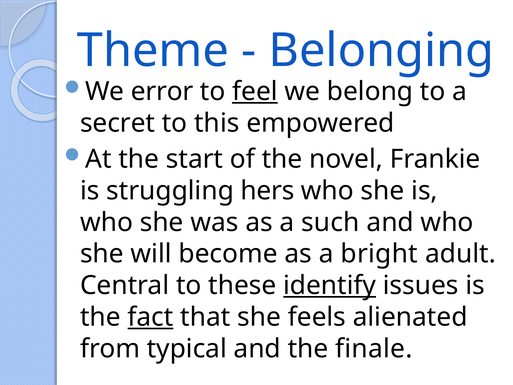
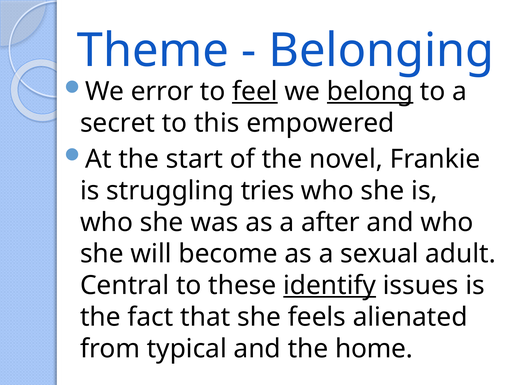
belong underline: none -> present
hers: hers -> tries
such: such -> after
bright: bright -> sexual
fact underline: present -> none
finale: finale -> home
